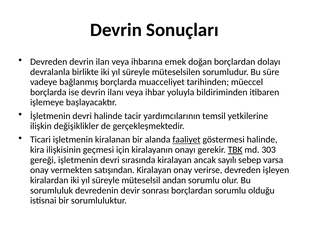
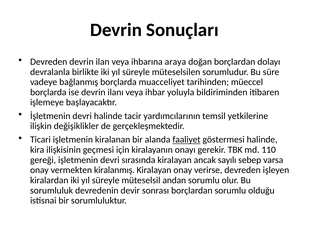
emek: emek -> araya
TBK underline: present -> none
303: 303 -> 110
satışından: satışından -> kiralanmış
